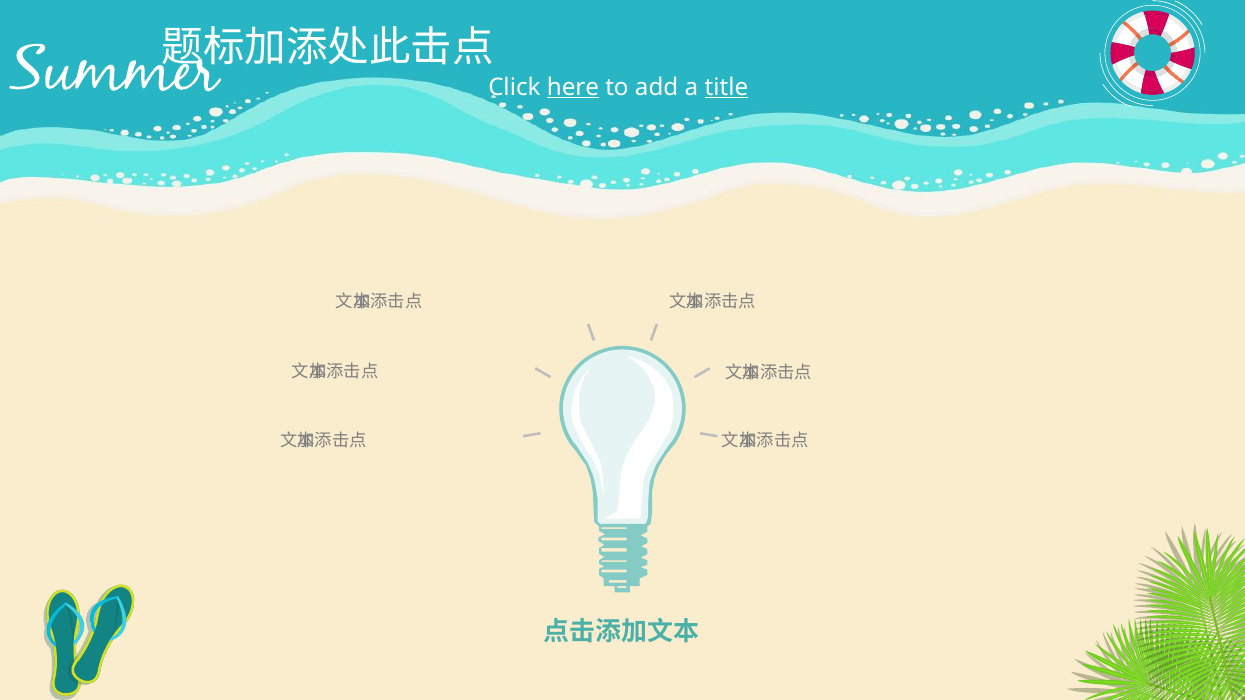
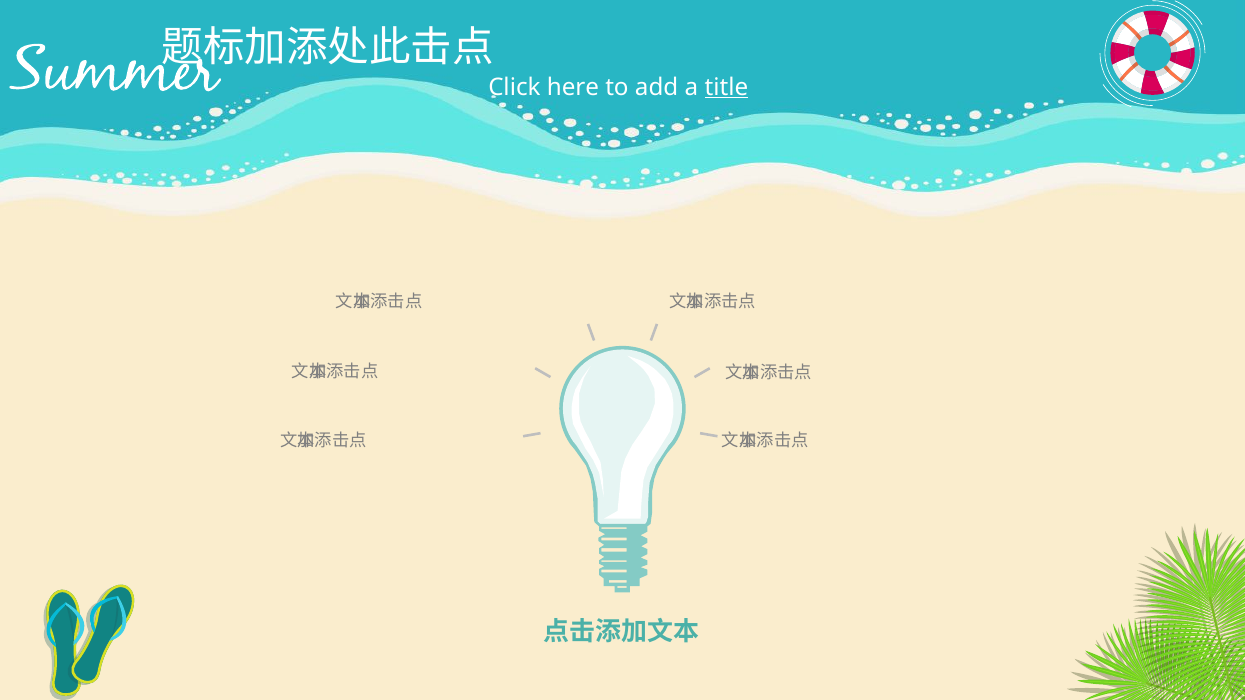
here underline: present -> none
